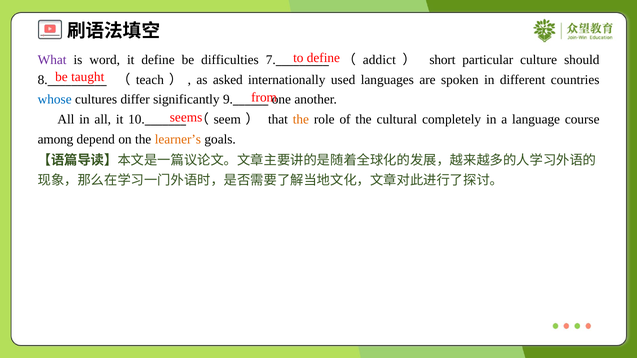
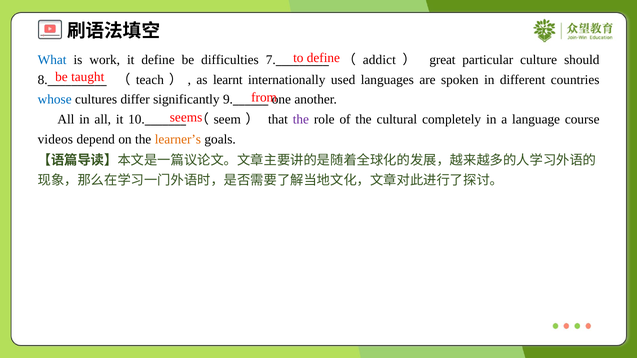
What colour: purple -> blue
word: word -> work
short: short -> great
asked: asked -> learnt
the at (301, 120) colour: orange -> purple
among: among -> videos
